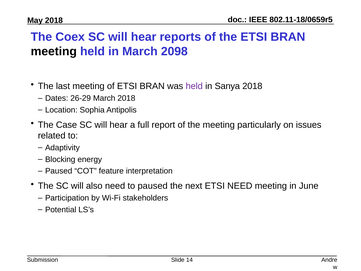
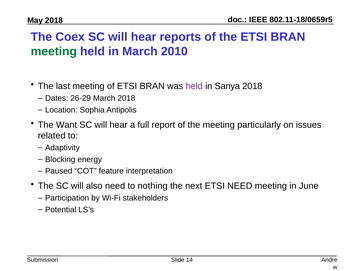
meeting at (54, 51) colour: black -> green
2098: 2098 -> 2010
Case: Case -> Want
to paused: paused -> nothing
